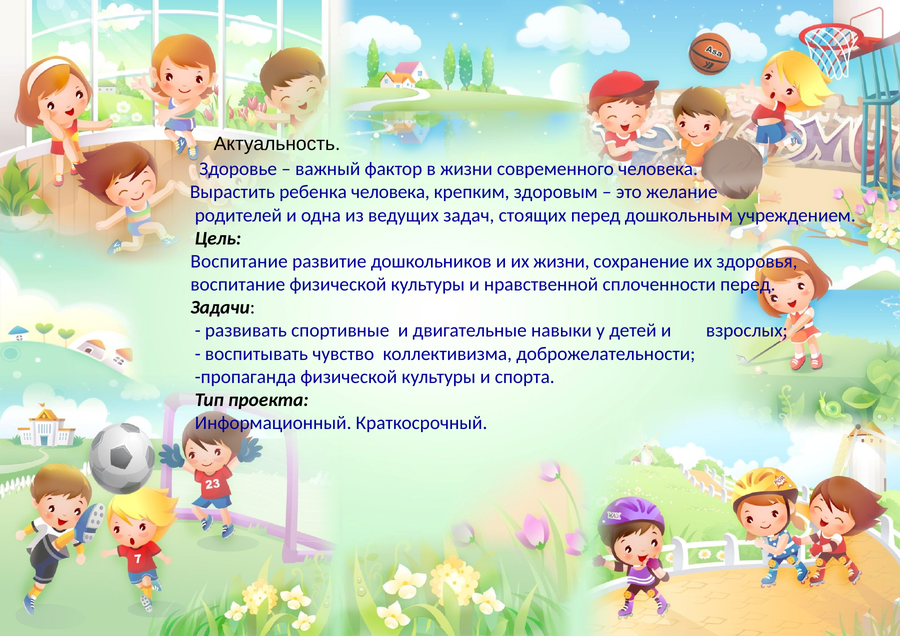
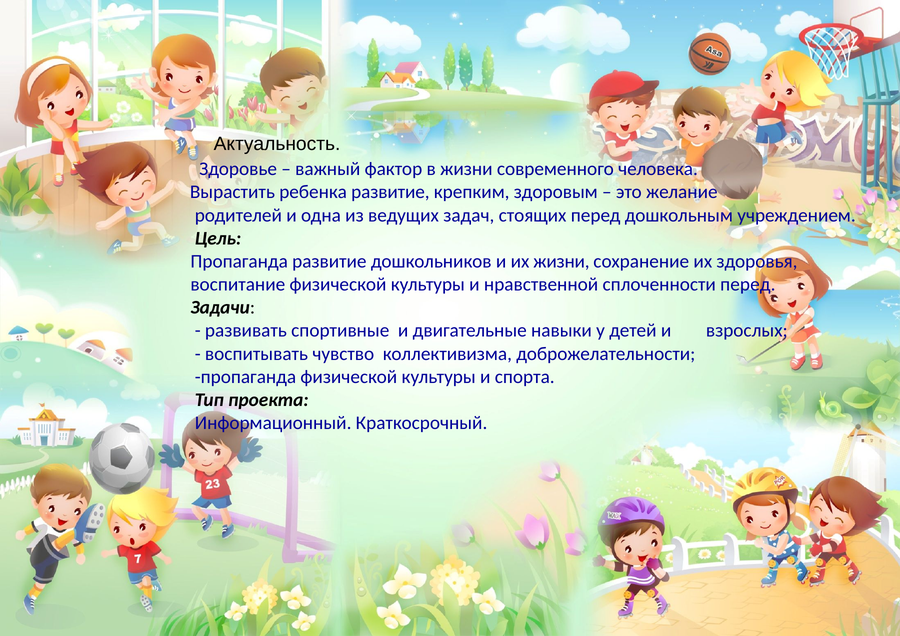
ребенка человека: человека -> развитие
Воспитание at (239, 262): Воспитание -> Пропаганда
